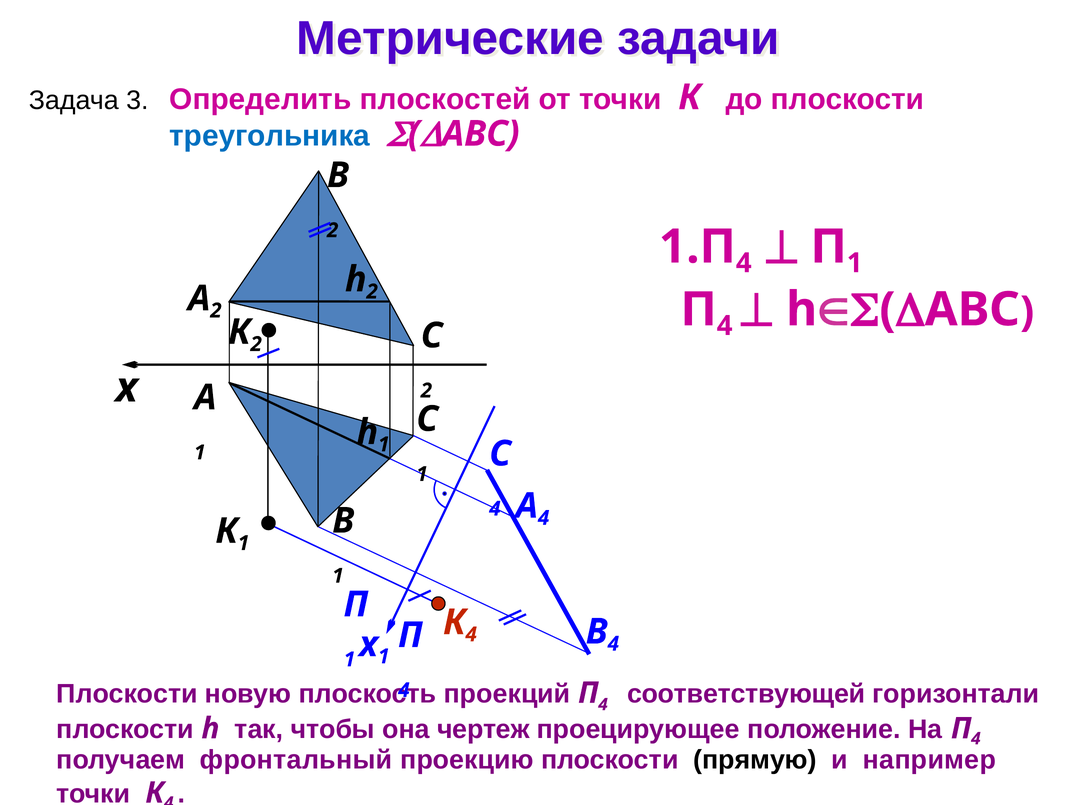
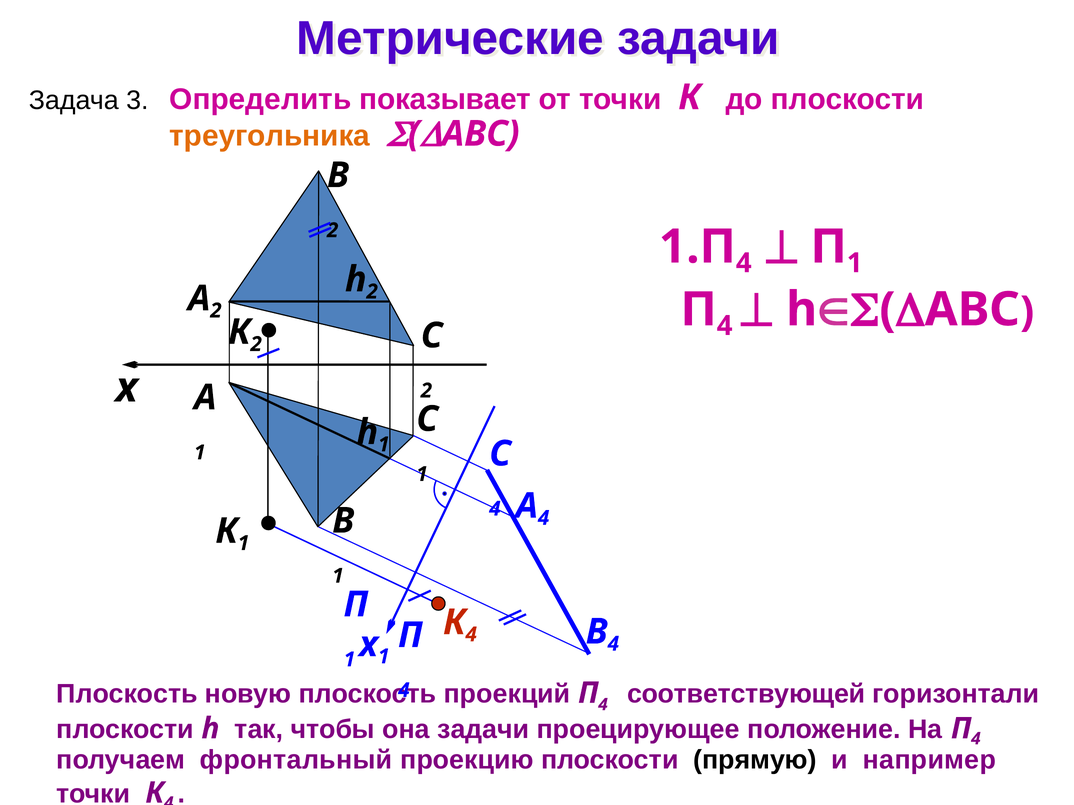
плоскостей: плоскостей -> показывает
треугольника colour: blue -> orange
Плоскости at (127, 694): Плоскости -> Плоскость
она чертеж: чертеж -> задачи
